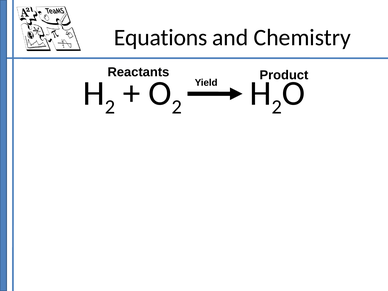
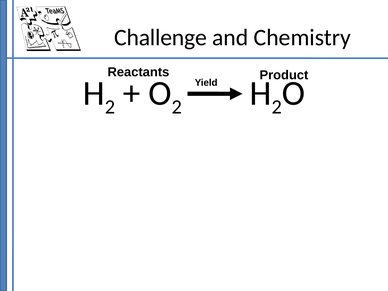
Equations: Equations -> Challenge
